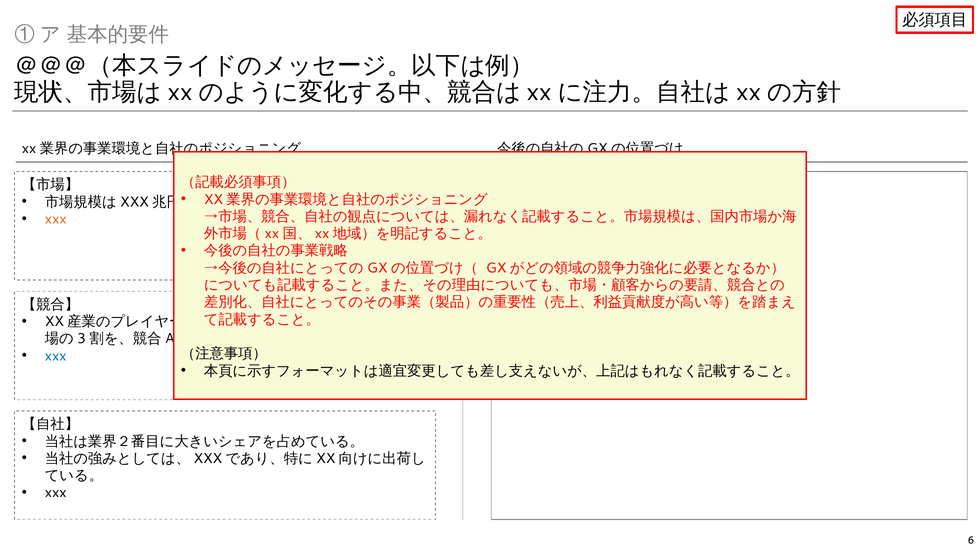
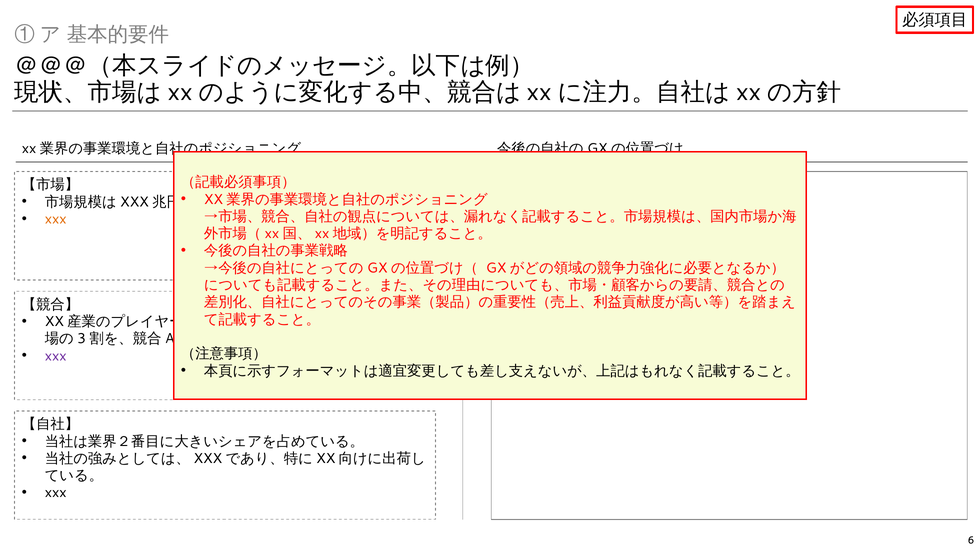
xxx at (56, 356) colour: blue -> purple
